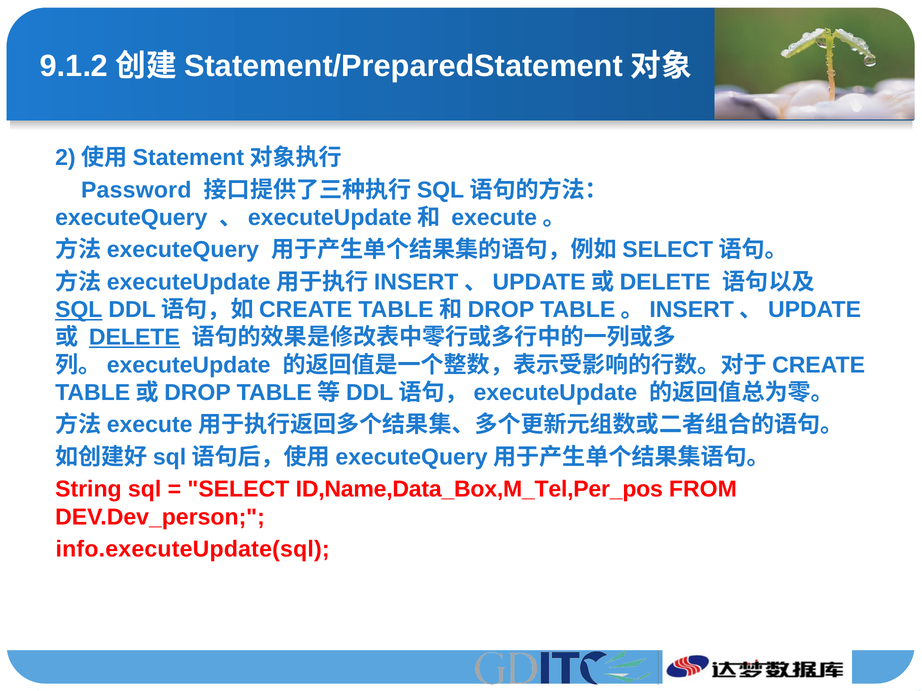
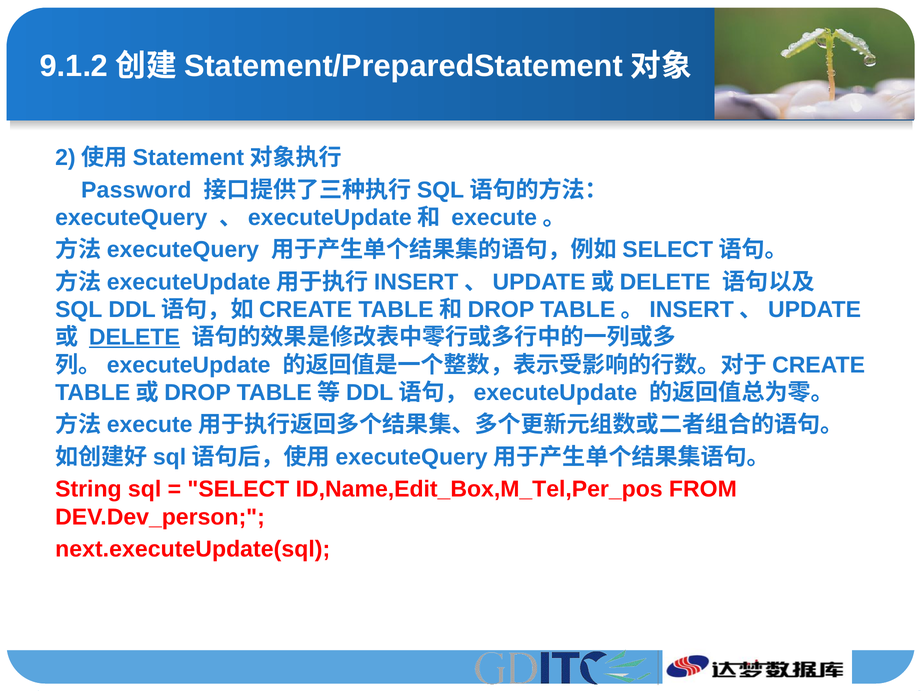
SQL at (79, 310) underline: present -> none
ID,Name,Data_Box,M_Tel,Per_pos: ID,Name,Data_Box,M_Tel,Per_pos -> ID,Name,Edit_Box,M_Tel,Per_pos
info.executeUpdate(sql: info.executeUpdate(sql -> next.executeUpdate(sql
